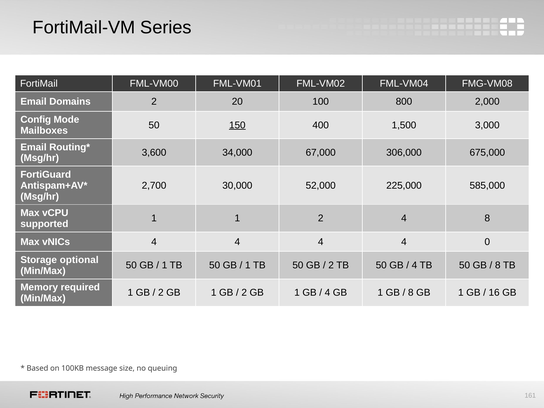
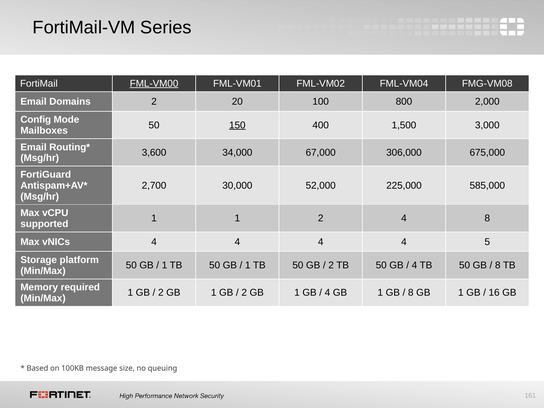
FML-VM00 underline: none -> present
0: 0 -> 5
optional: optional -> platform
